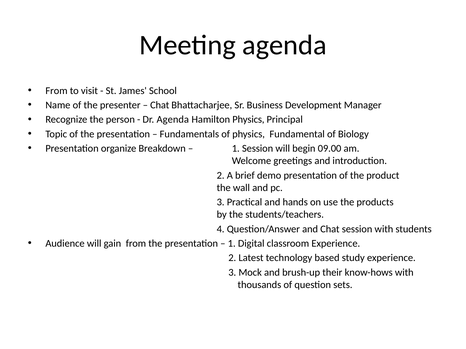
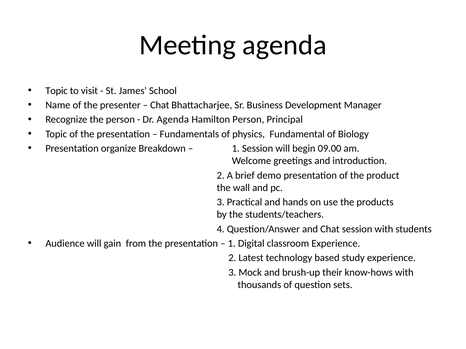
From at (56, 91): From -> Topic
Hamilton Physics: Physics -> Person
